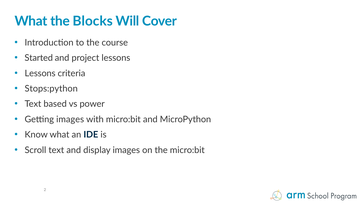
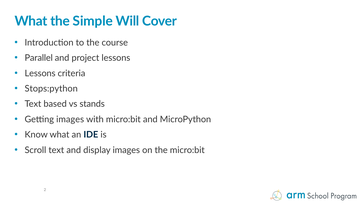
Blocks: Blocks -> Simple
Started: Started -> Parallel
power: power -> stands
